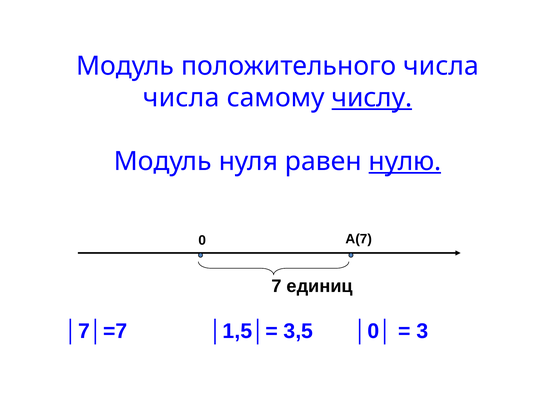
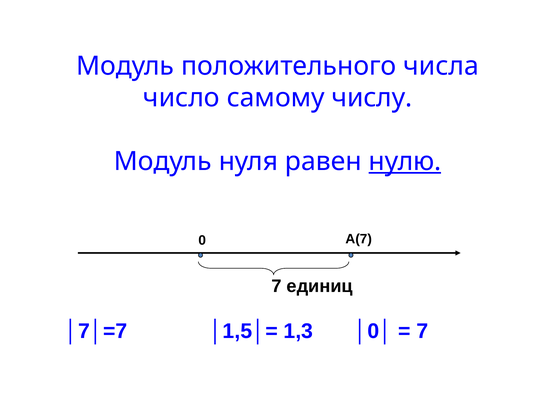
числа at (181, 98): числа -> число
числу underline: present -> none
3,5: 3,5 -> 1,3
3 at (422, 332): 3 -> 7
